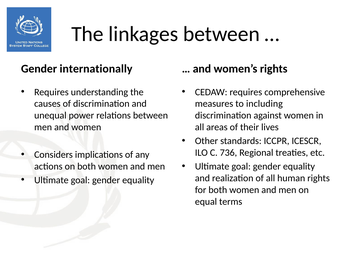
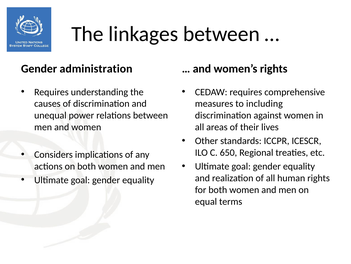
internationally: internationally -> administration
736: 736 -> 650
